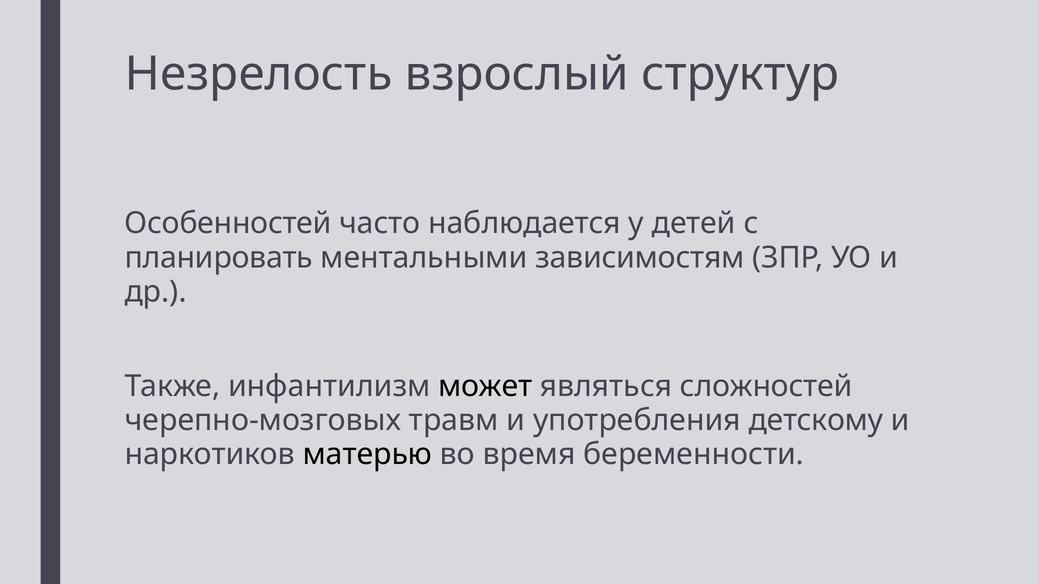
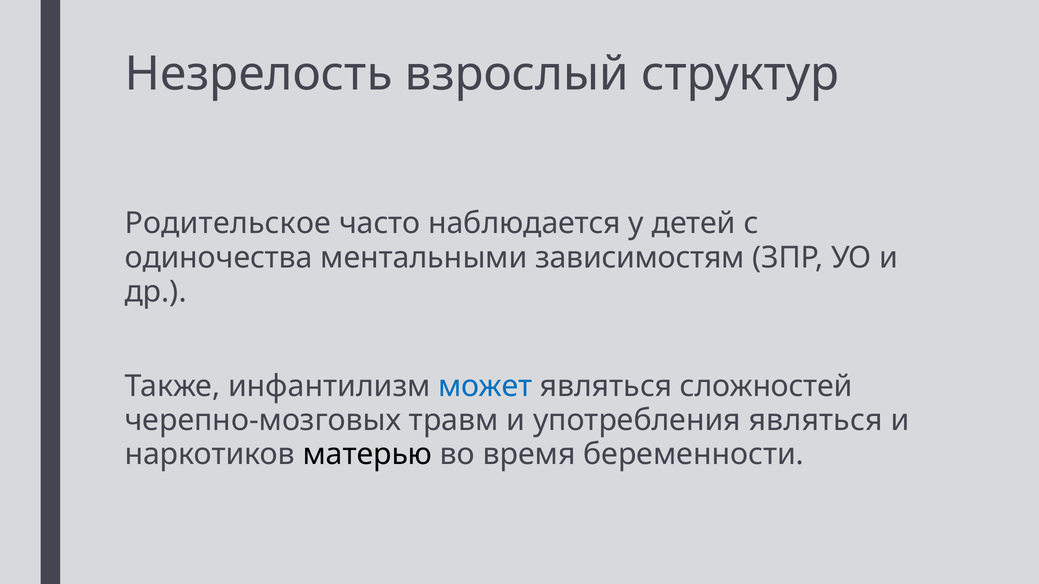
Особенностей: Особенностей -> Родительское
планировать: планировать -> одиночества
может colour: black -> blue
употребления детскому: детскому -> являться
